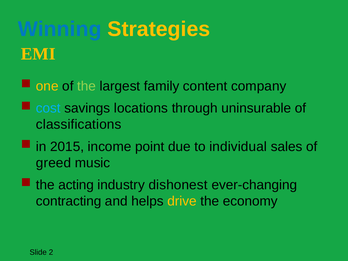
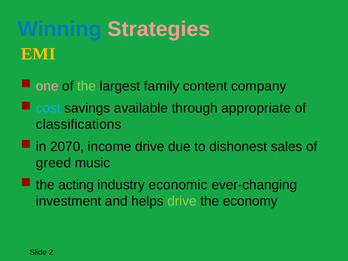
Strategies colour: yellow -> pink
one colour: yellow -> pink
locations: locations -> available
uninsurable: uninsurable -> appropriate
2015: 2015 -> 2070
income point: point -> drive
individual: individual -> dishonest
dishonest: dishonest -> economic
contracting: contracting -> investment
drive at (182, 201) colour: yellow -> light green
